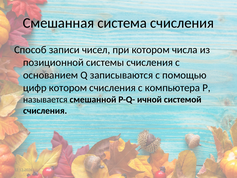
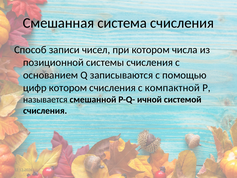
компьютера: компьютера -> компактной
